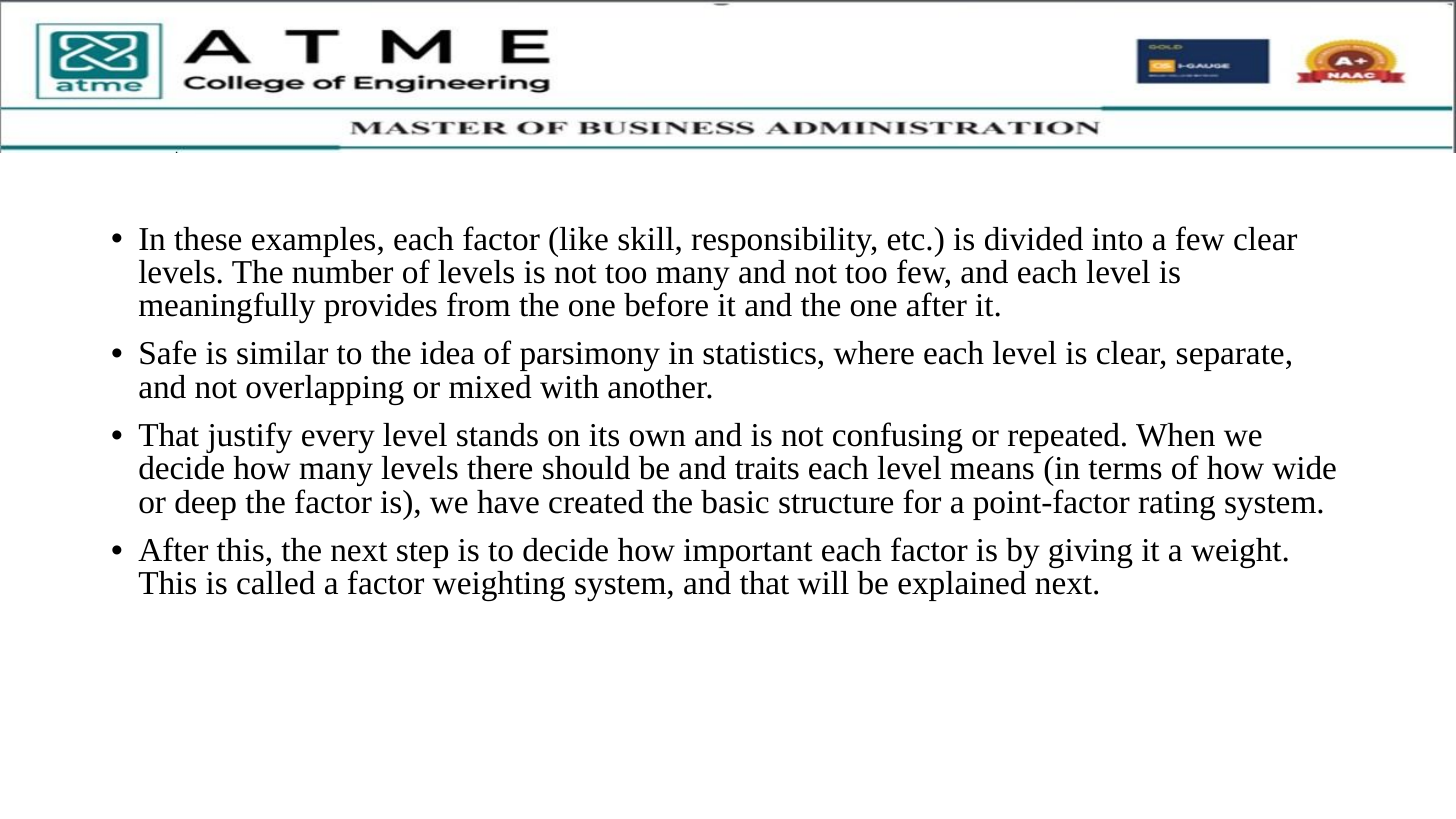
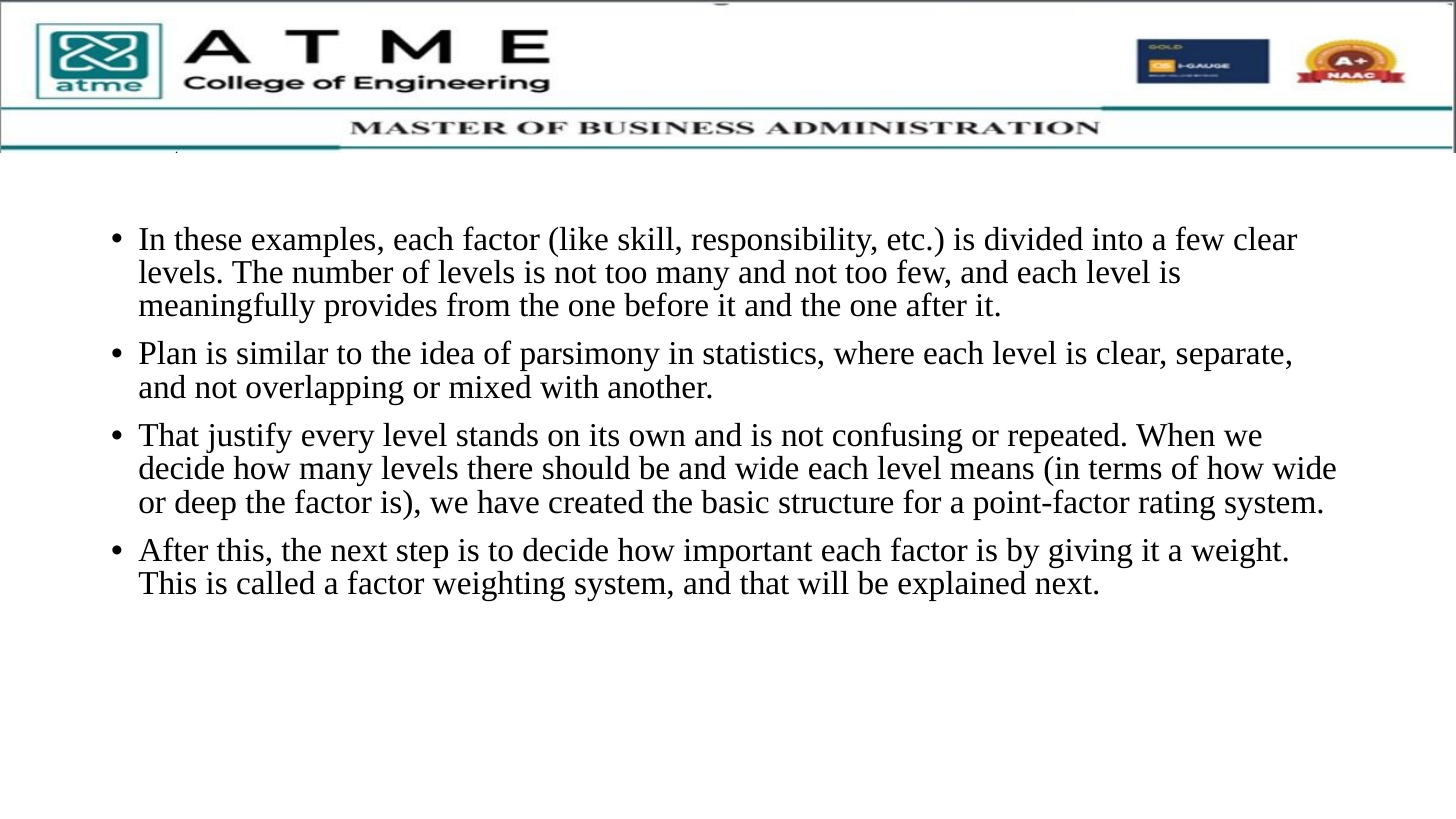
Safe: Safe -> Plan
and traits: traits -> wide
